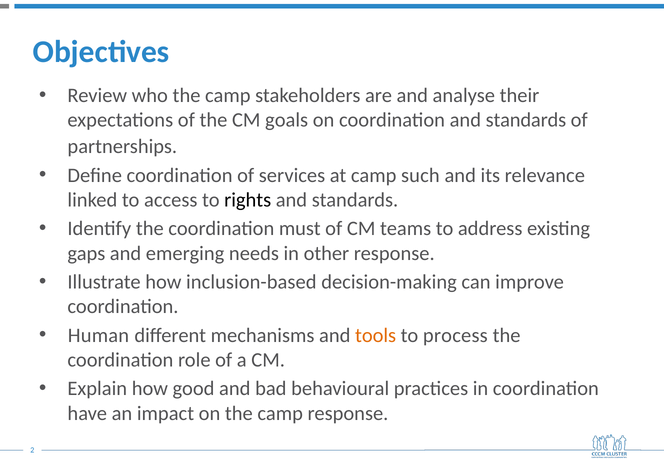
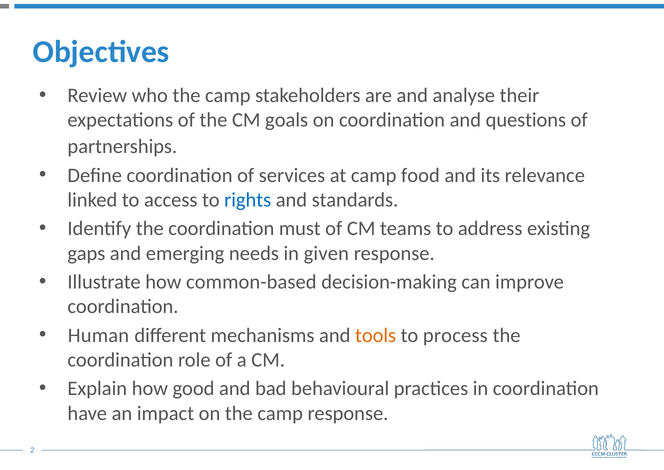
coordination and standards: standards -> questions
such: such -> food
rights colour: black -> blue
other: other -> given
inclusion-based: inclusion-based -> common-based
